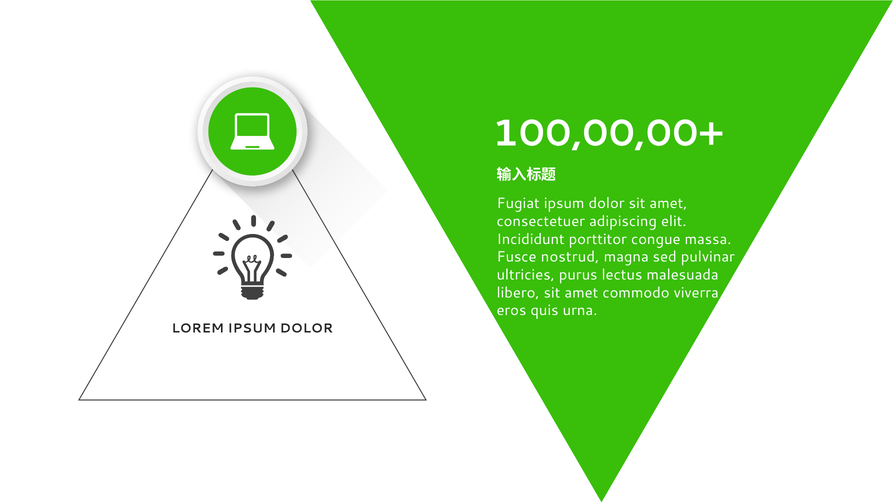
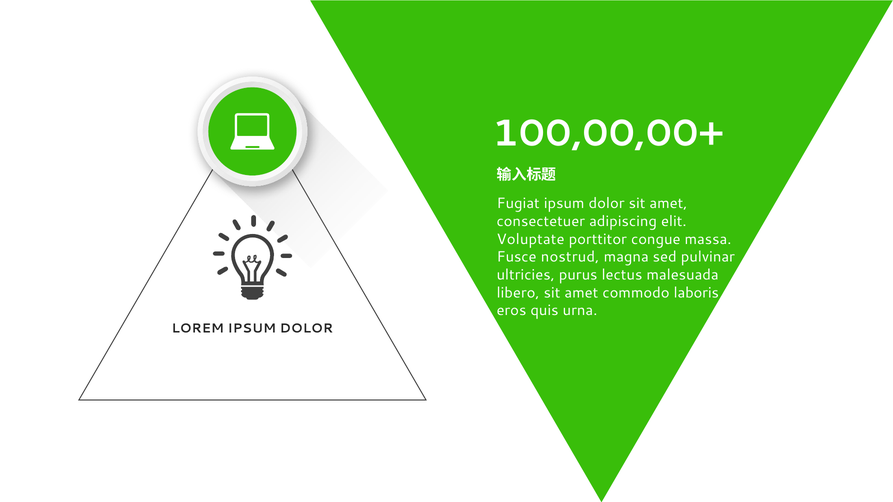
Incididunt: Incididunt -> Voluptate
viverra: viverra -> laboris
